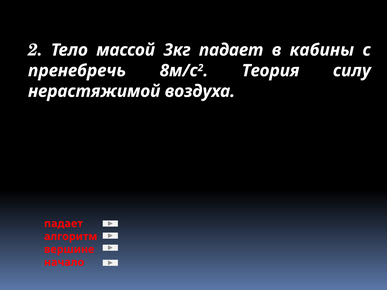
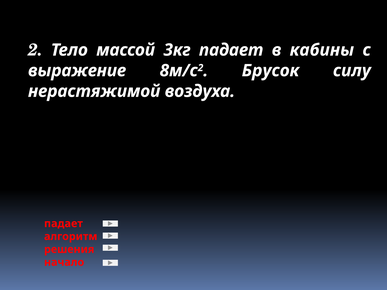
пренебречь: пренебречь -> выражение
Теория: Теория -> Брусок
вершине: вершине -> решения
